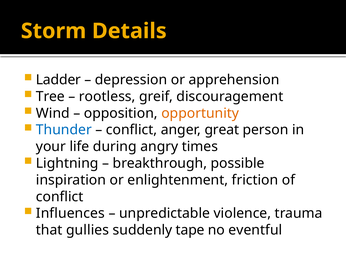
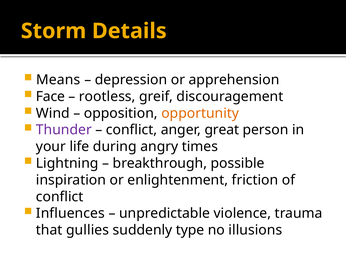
Ladder: Ladder -> Means
Tree: Tree -> Face
Thunder colour: blue -> purple
tape: tape -> type
eventful: eventful -> illusions
